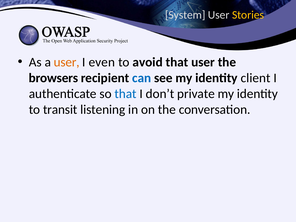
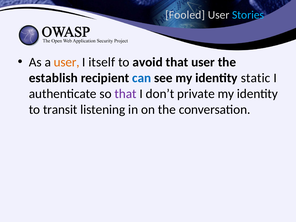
System: System -> Fooled
Stories colour: yellow -> light blue
even: even -> itself
browsers: browsers -> establish
client: client -> static
that at (126, 94) colour: blue -> purple
